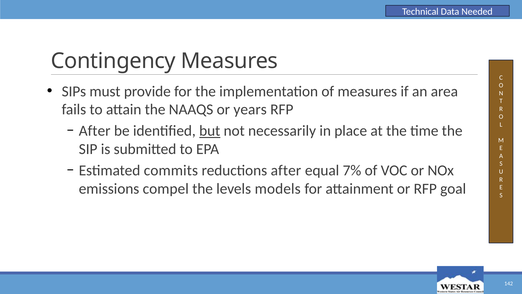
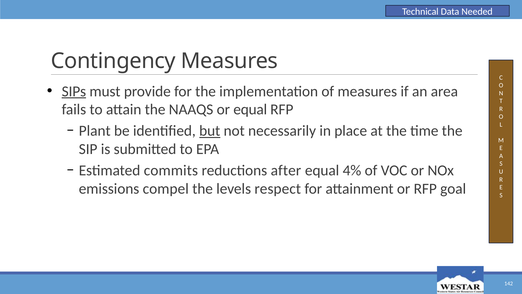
SIPs underline: none -> present
or years: years -> equal
After at (95, 131): After -> Plant
7%: 7% -> 4%
models: models -> respect
